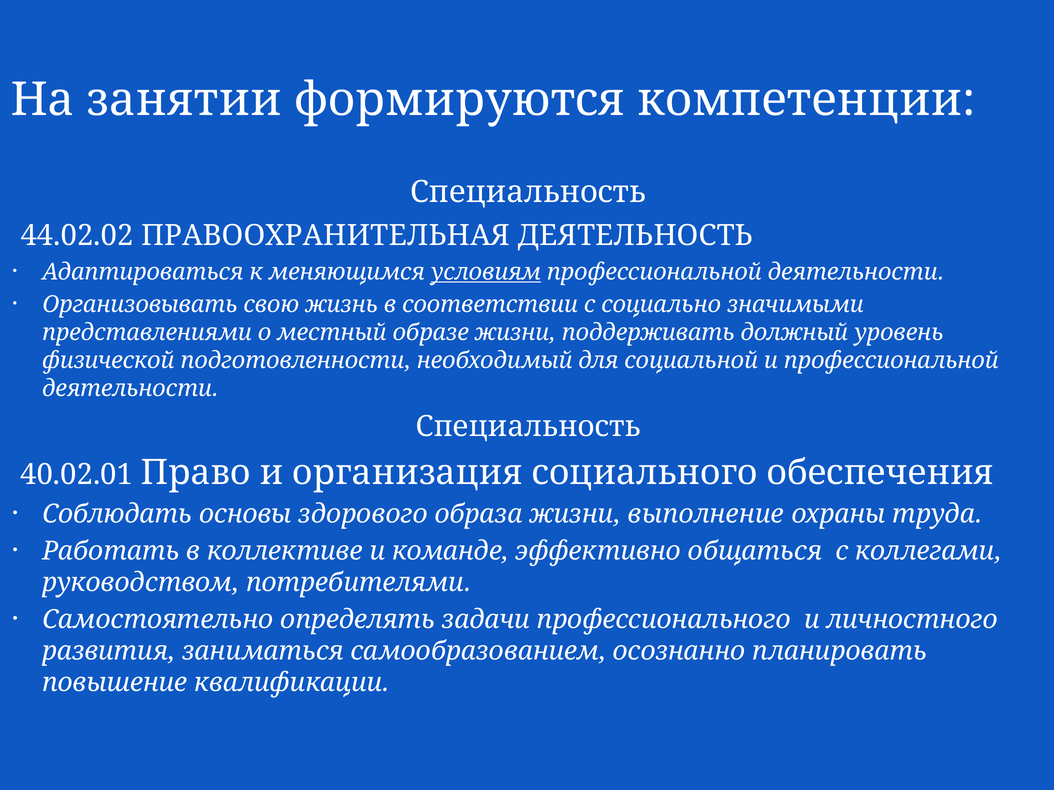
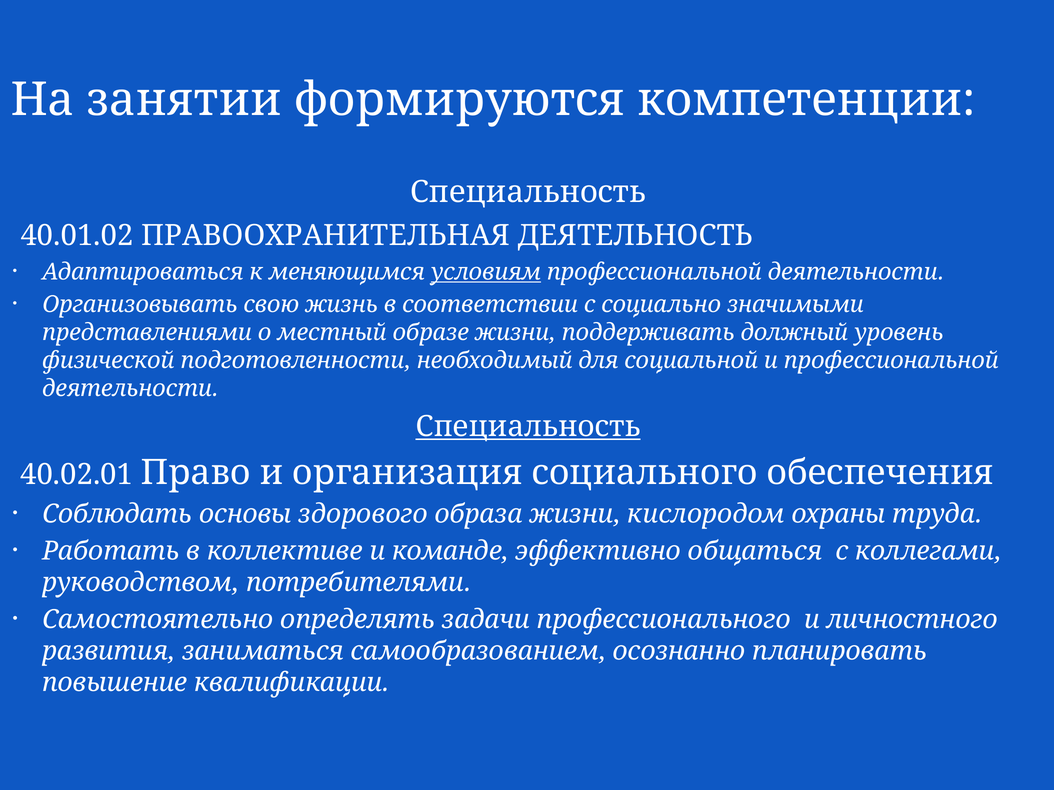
44.02.02: 44.02.02 -> 40.01.02
Специальность at (528, 427) underline: none -> present
выполнение: выполнение -> кислородом
